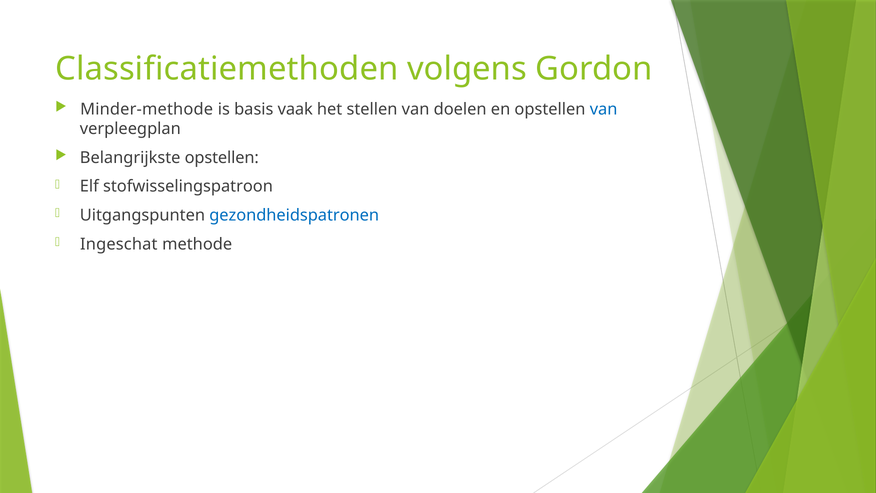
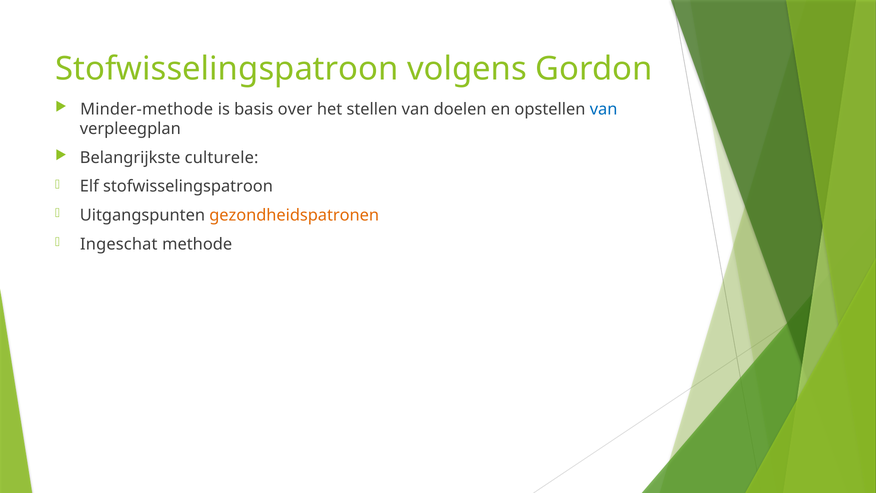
Classificatiemethoden at (227, 69): Classificatiemethoden -> Stofwisselingspatroon
vaak: vaak -> over
Belangrijkste opstellen: opstellen -> culturele
gezondheidspatronen colour: blue -> orange
